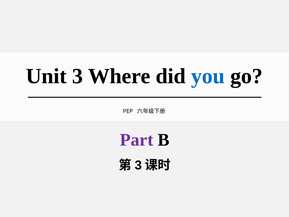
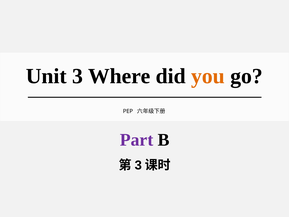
you colour: blue -> orange
